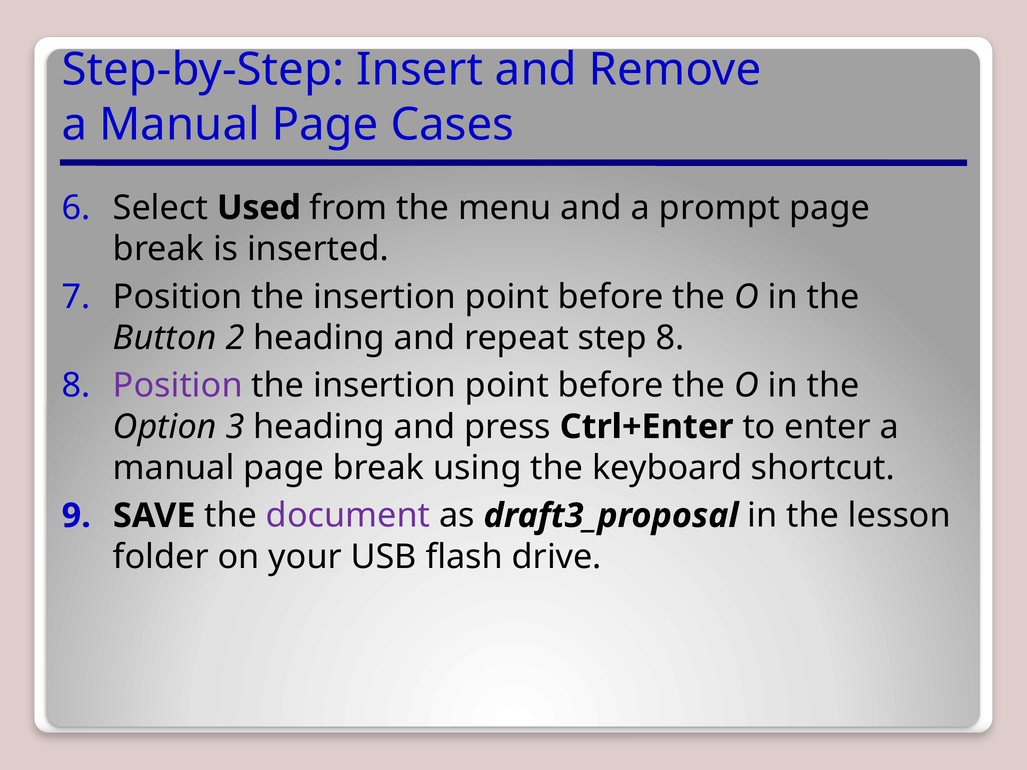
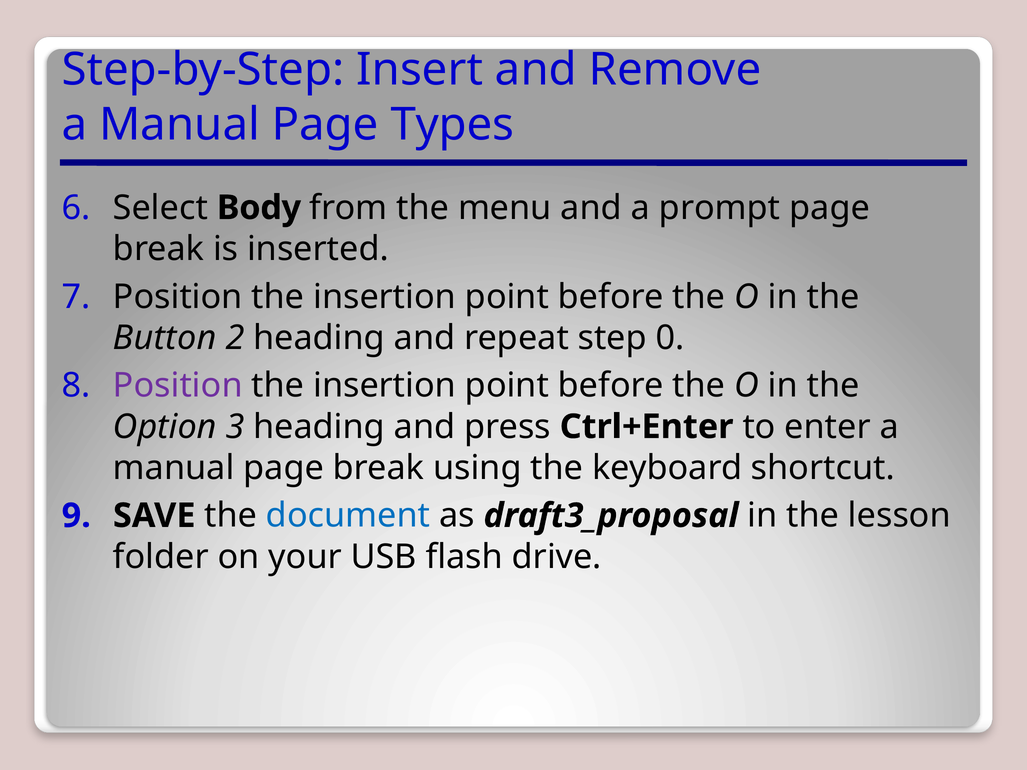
Cases: Cases -> Types
Used: Used -> Body
step 8: 8 -> 0
document colour: purple -> blue
